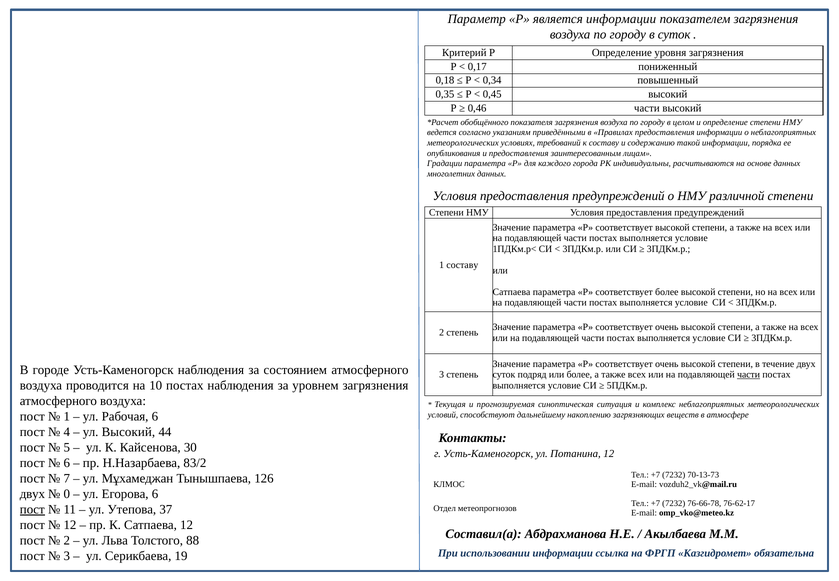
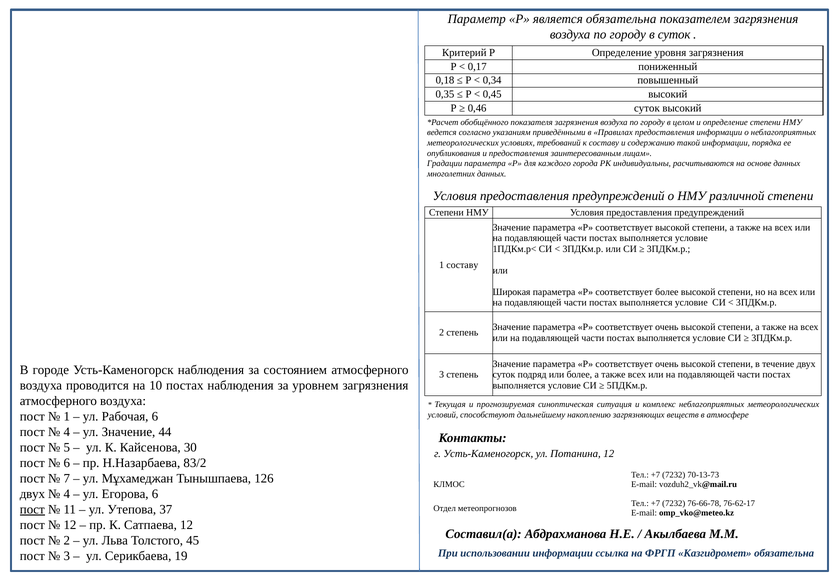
является информации: информации -> обязательна
0,46 части: части -> суток
Сатпаева at (512, 292): Сатпаева -> Широкая
части at (749, 375) underline: present -> none
ул Высокий: Высокий -> Значение
0 at (67, 494): 0 -> 4
88: 88 -> 45
